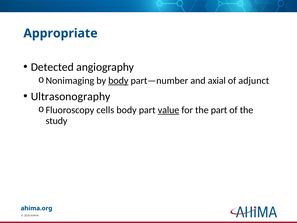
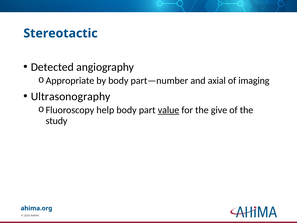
Appropriate: Appropriate -> Stereotactic
Nonimaging: Nonimaging -> Appropriate
body at (118, 81) underline: present -> none
adjunct: adjunct -> imaging
cells: cells -> help
the part: part -> give
